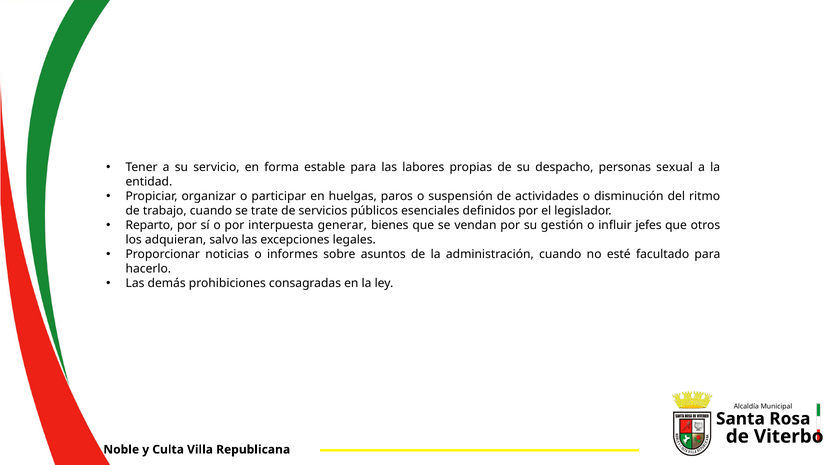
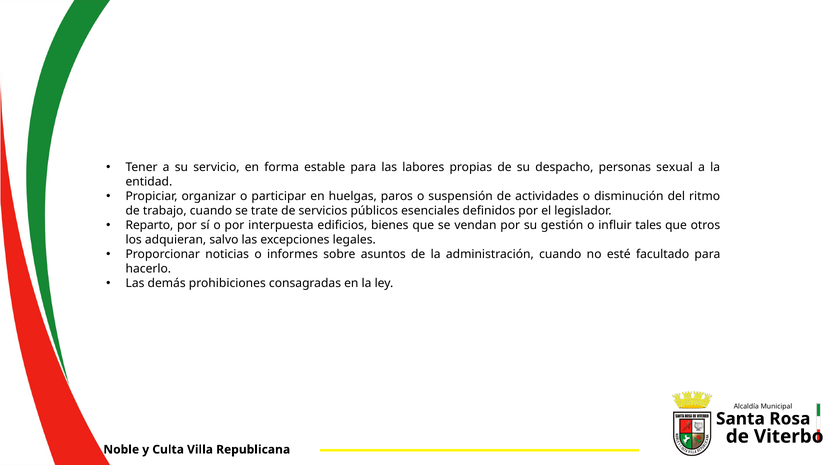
generar: generar -> edificios
jefes: jefes -> tales
